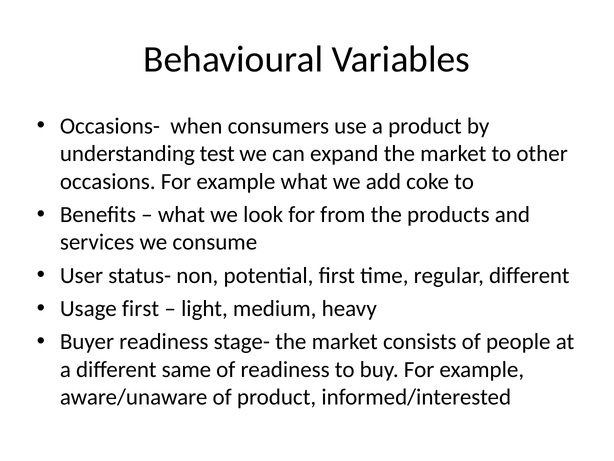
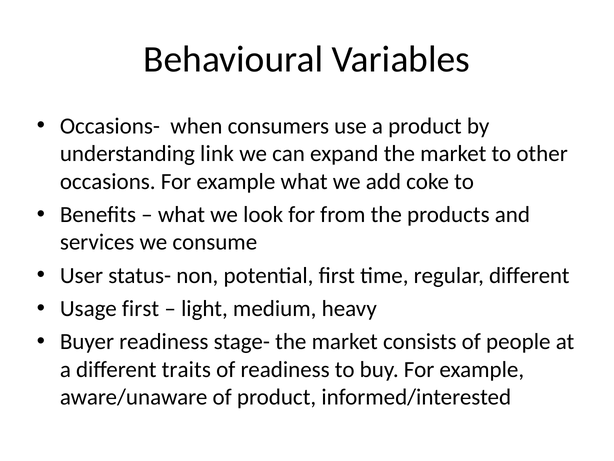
test: test -> link
same: same -> traits
